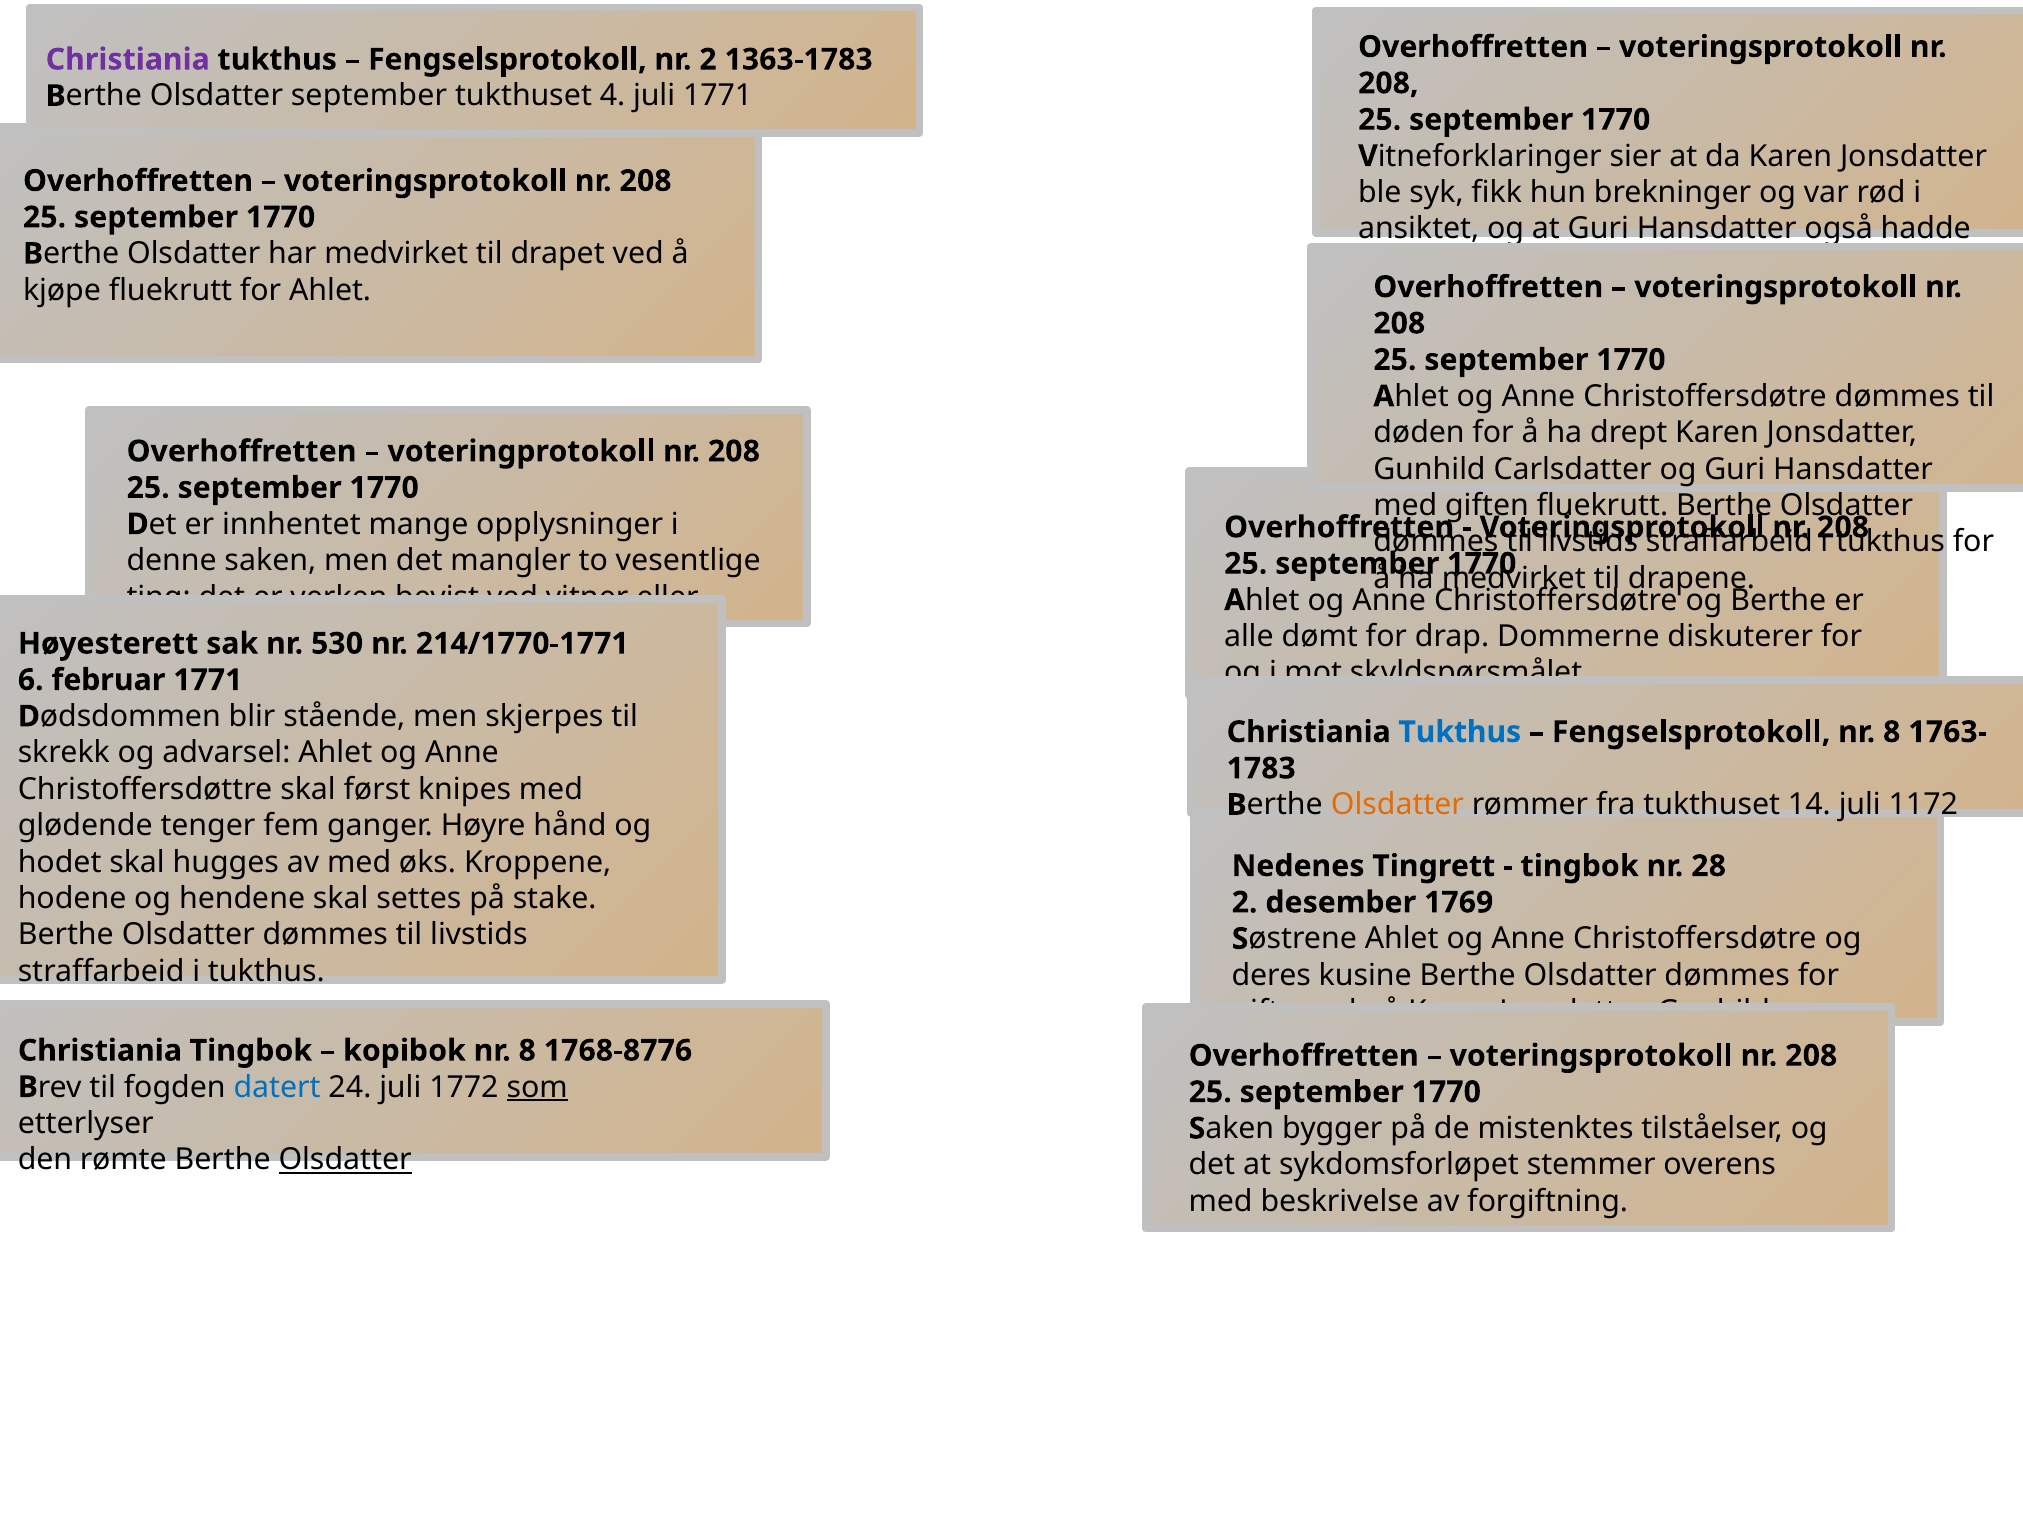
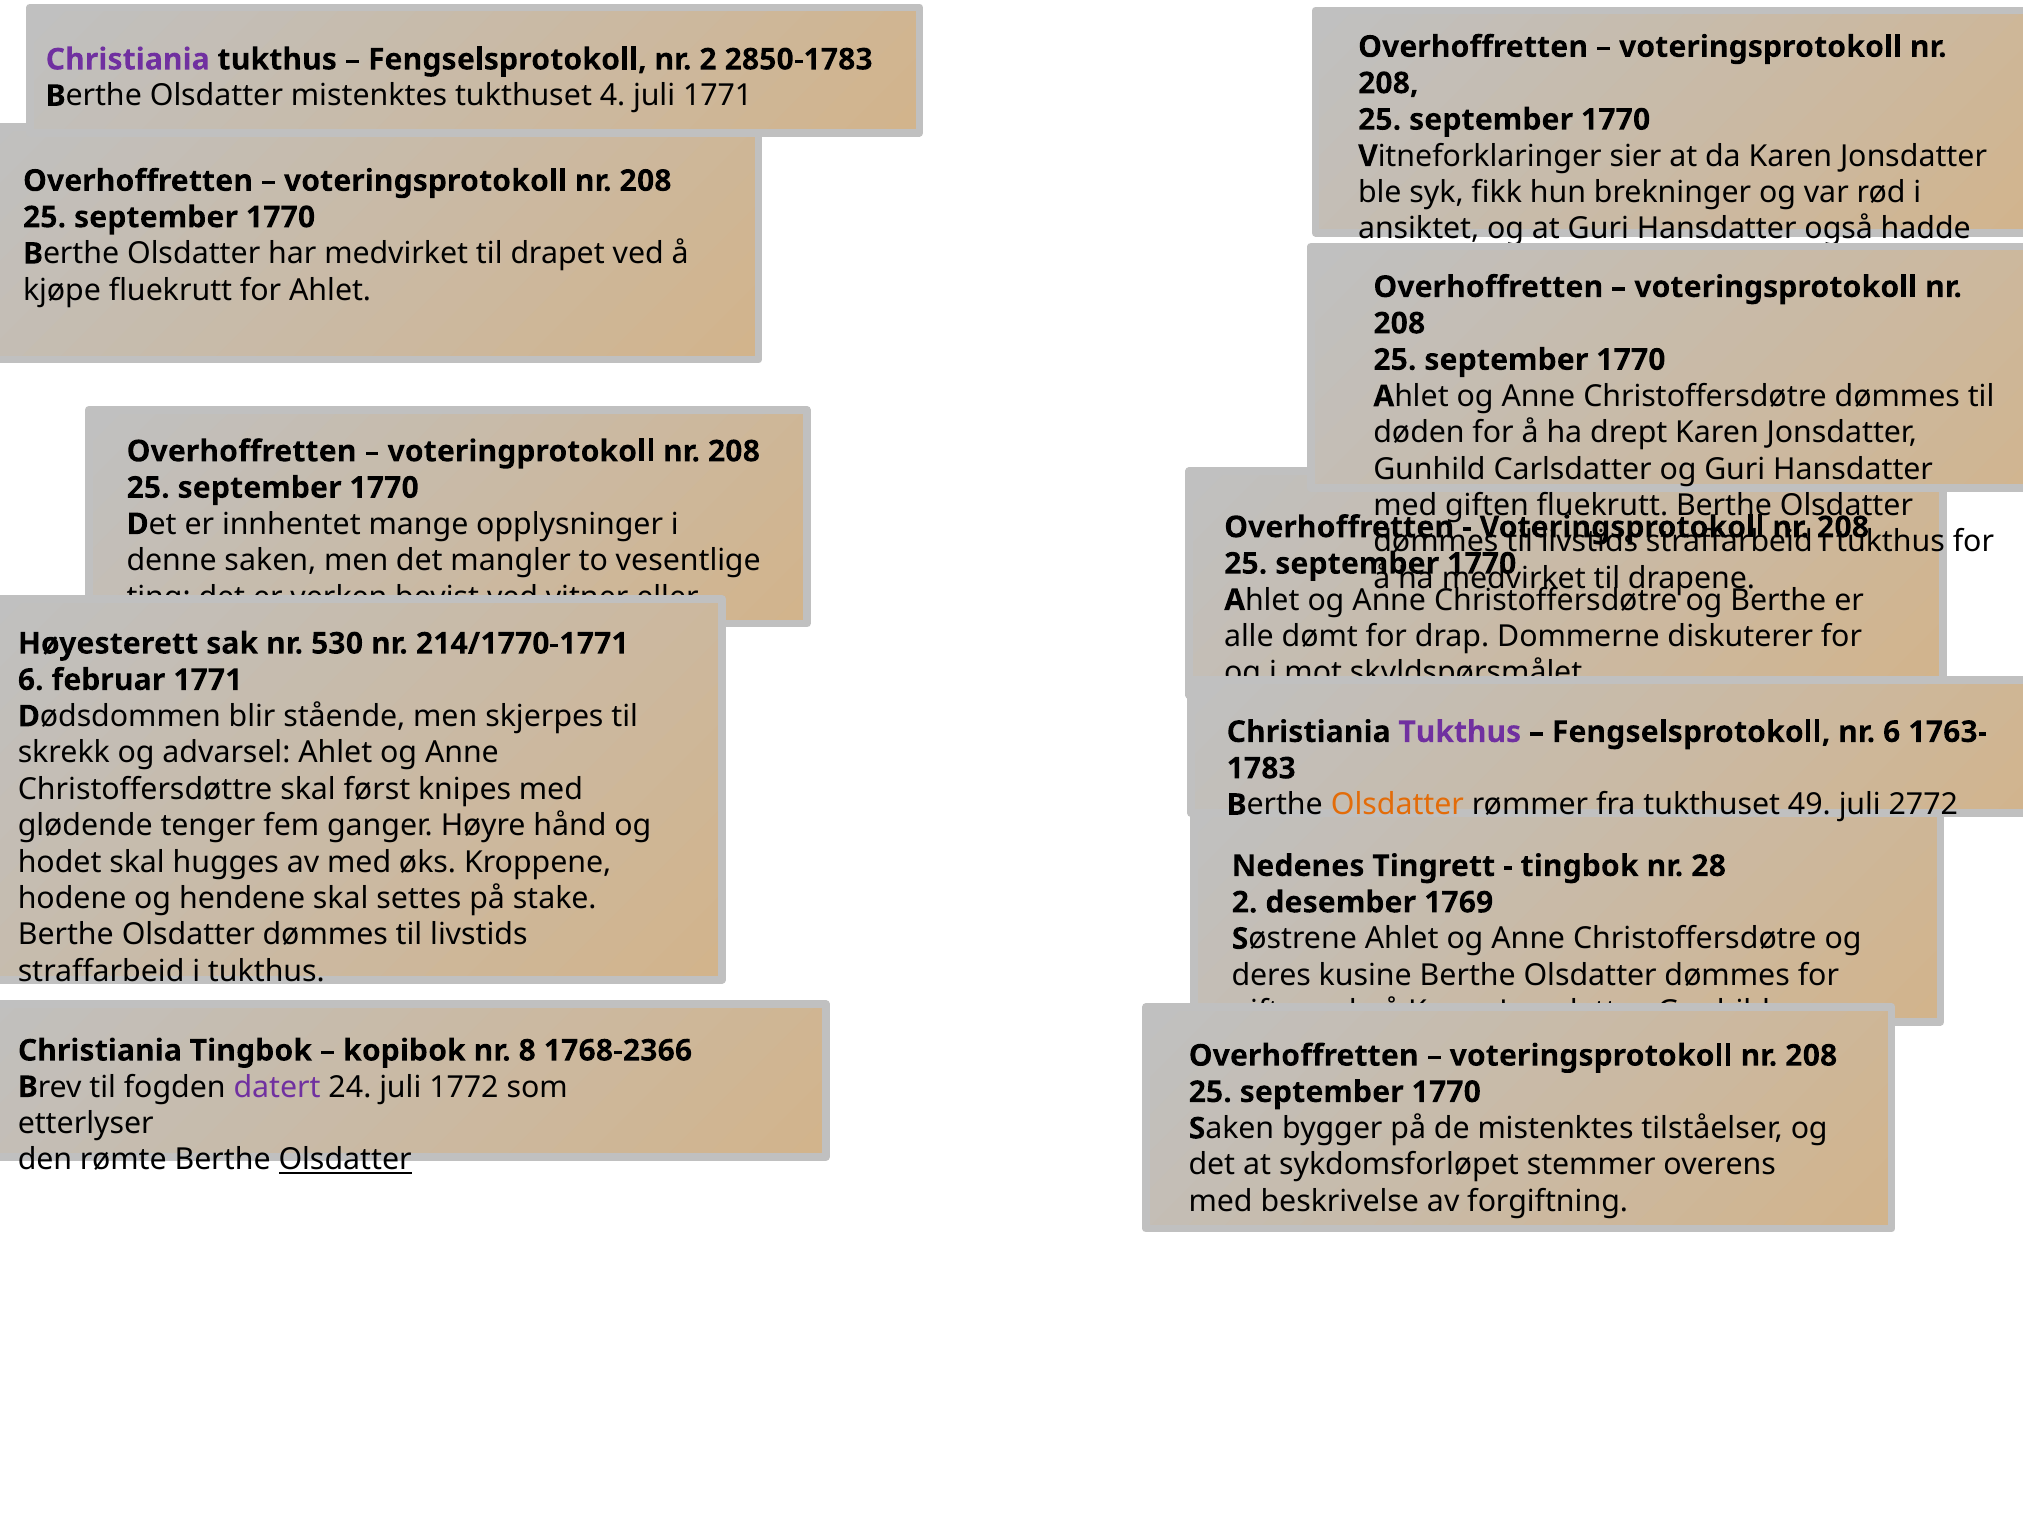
1363-1783: 1363-1783 -> 2850-1783
Olsdatter september: september -> mistenktes
Tukthus at (1460, 732) colour: blue -> purple
Fengselsprotokoll nr 8: 8 -> 6
14: 14 -> 49
1172: 1172 -> 2772
1768-8776: 1768-8776 -> 1768-2366
datert colour: blue -> purple
som underline: present -> none
